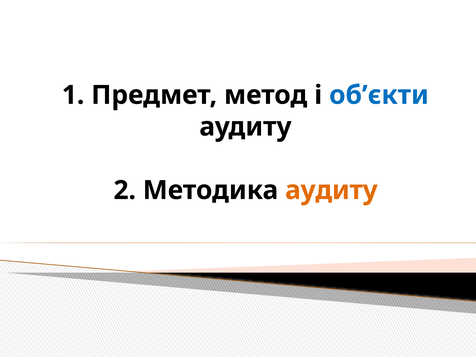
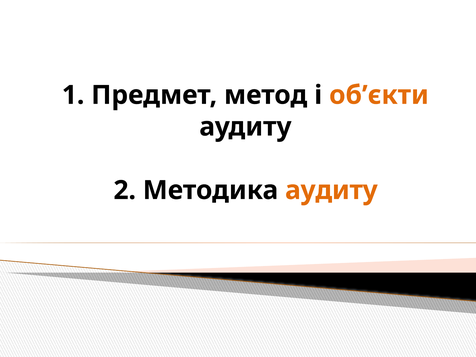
об’єкти colour: blue -> orange
